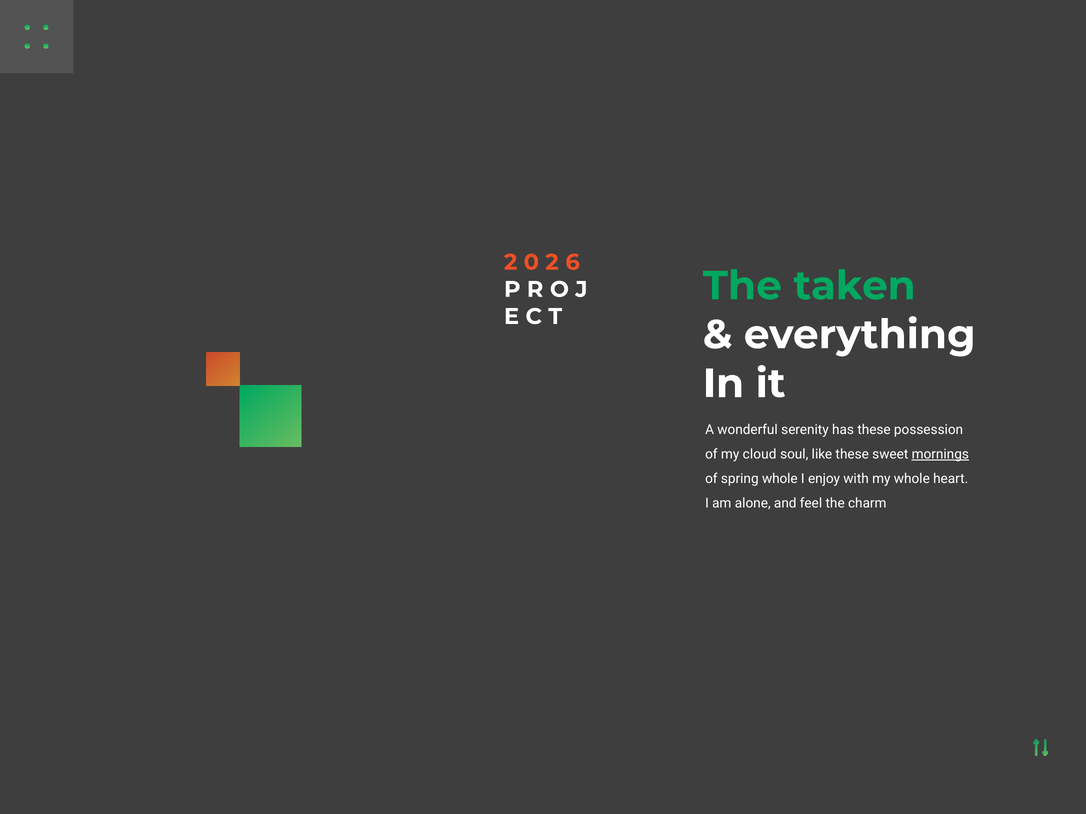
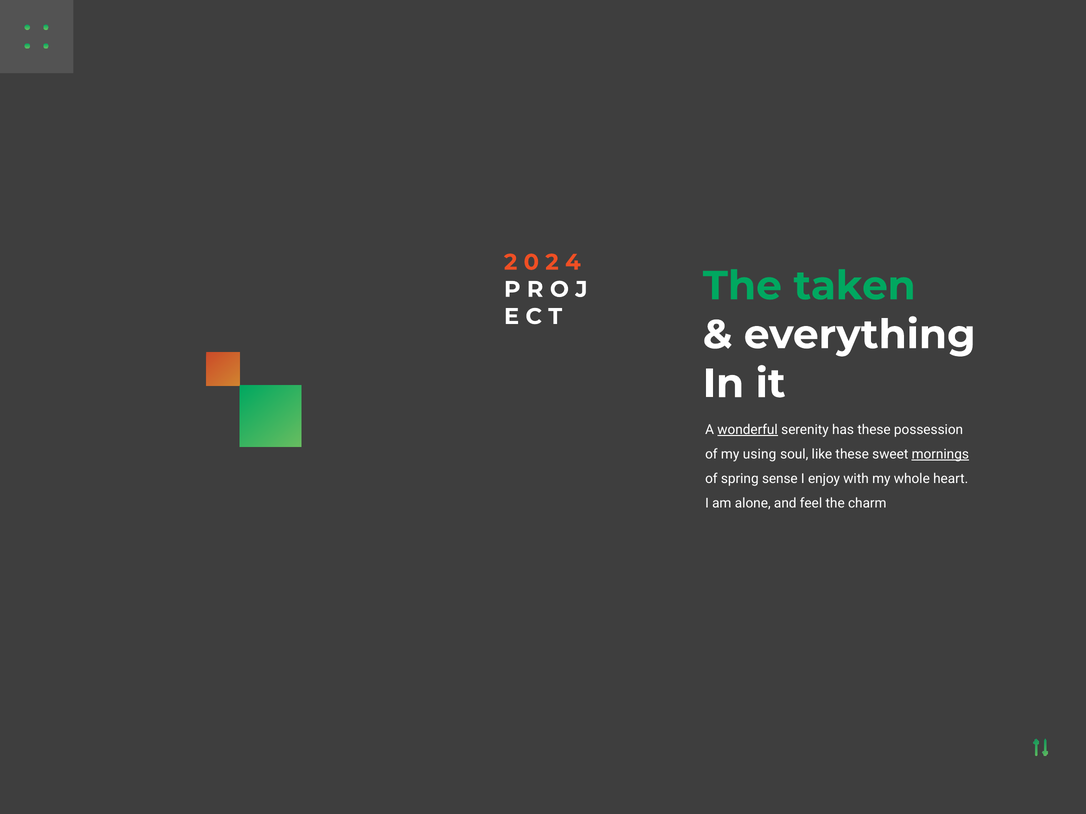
6: 6 -> 4
wonderful underline: none -> present
cloud: cloud -> using
spring whole: whole -> sense
